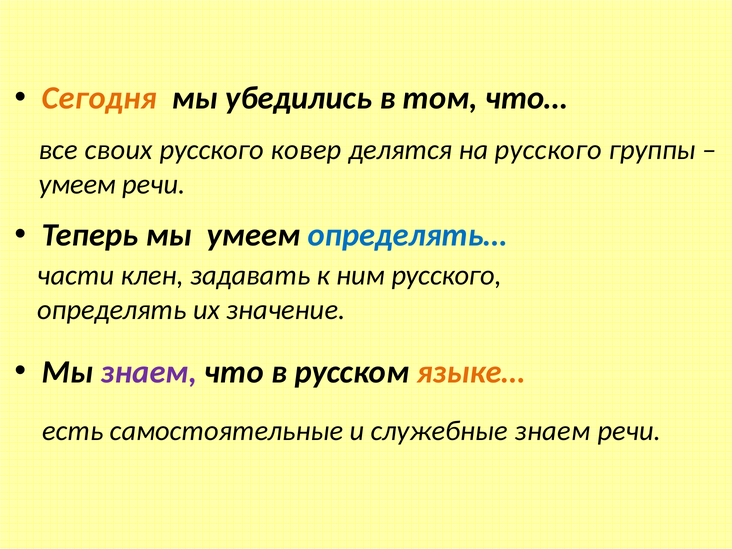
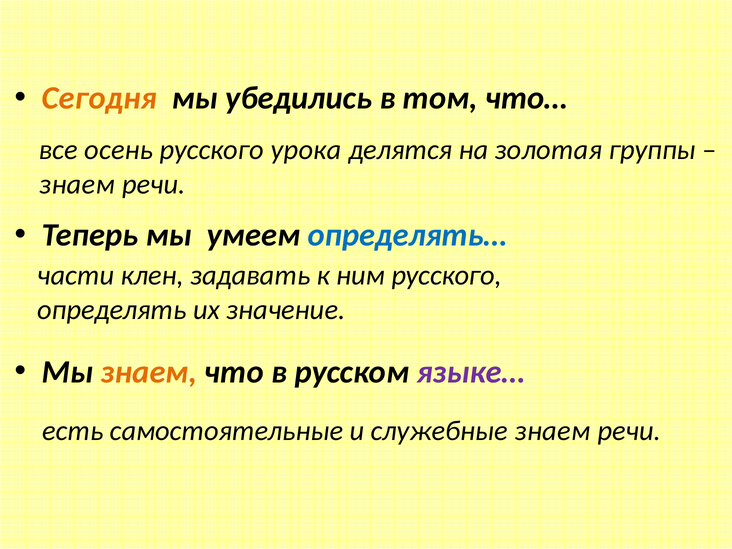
своих: своих -> осень
ковер: ковер -> урока
на русского: русского -> золотая
умеем at (77, 184): умеем -> знаем
знаем at (149, 372) colour: purple -> orange
языке… colour: orange -> purple
